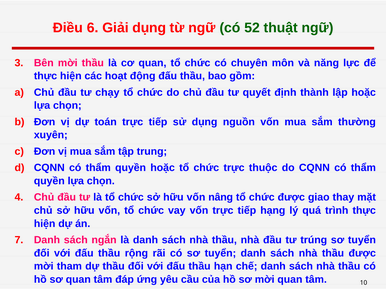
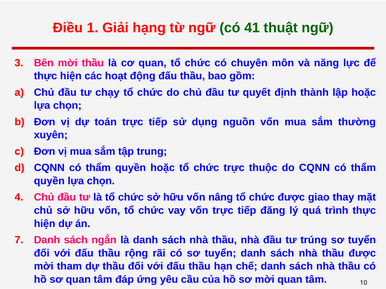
6: 6 -> 1
Giải dụng: dụng -> hạng
52: 52 -> 41
hạng: hạng -> đăng
